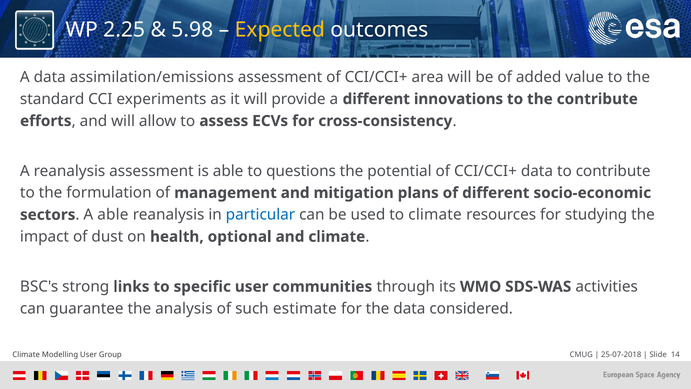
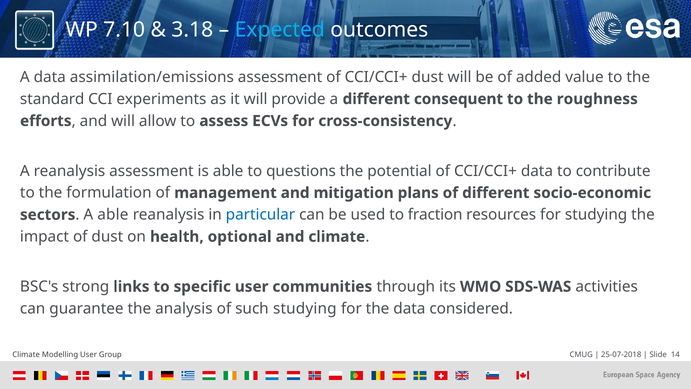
2.25: 2.25 -> 7.10
5.98: 5.98 -> 3.18
Expected colour: yellow -> light blue
CCI/CCI+ area: area -> dust
innovations: innovations -> consequent
the contribute: contribute -> roughness
to climate: climate -> fraction
such estimate: estimate -> studying
